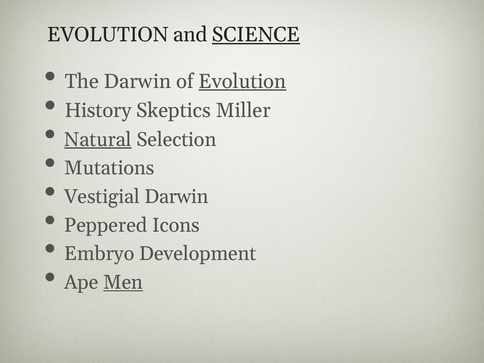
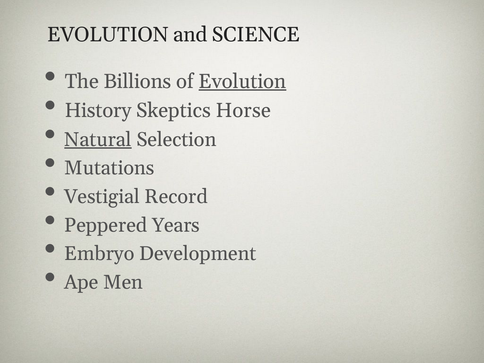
SCIENCE underline: present -> none
The Darwin: Darwin -> Billions
Miller: Miller -> Horse
Vestigial Darwin: Darwin -> Record
Icons: Icons -> Years
Men underline: present -> none
